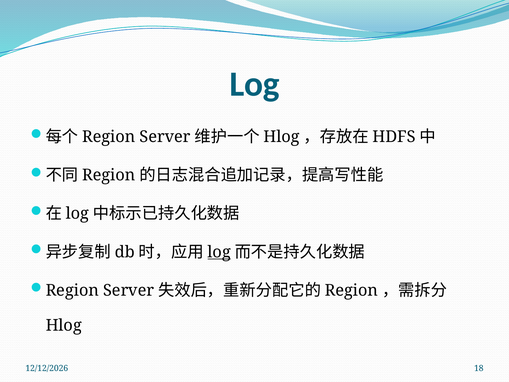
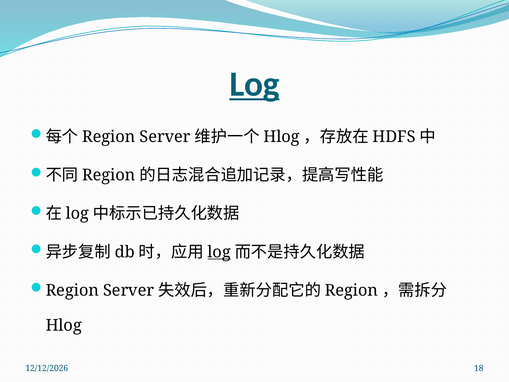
Log at (255, 84) underline: none -> present
